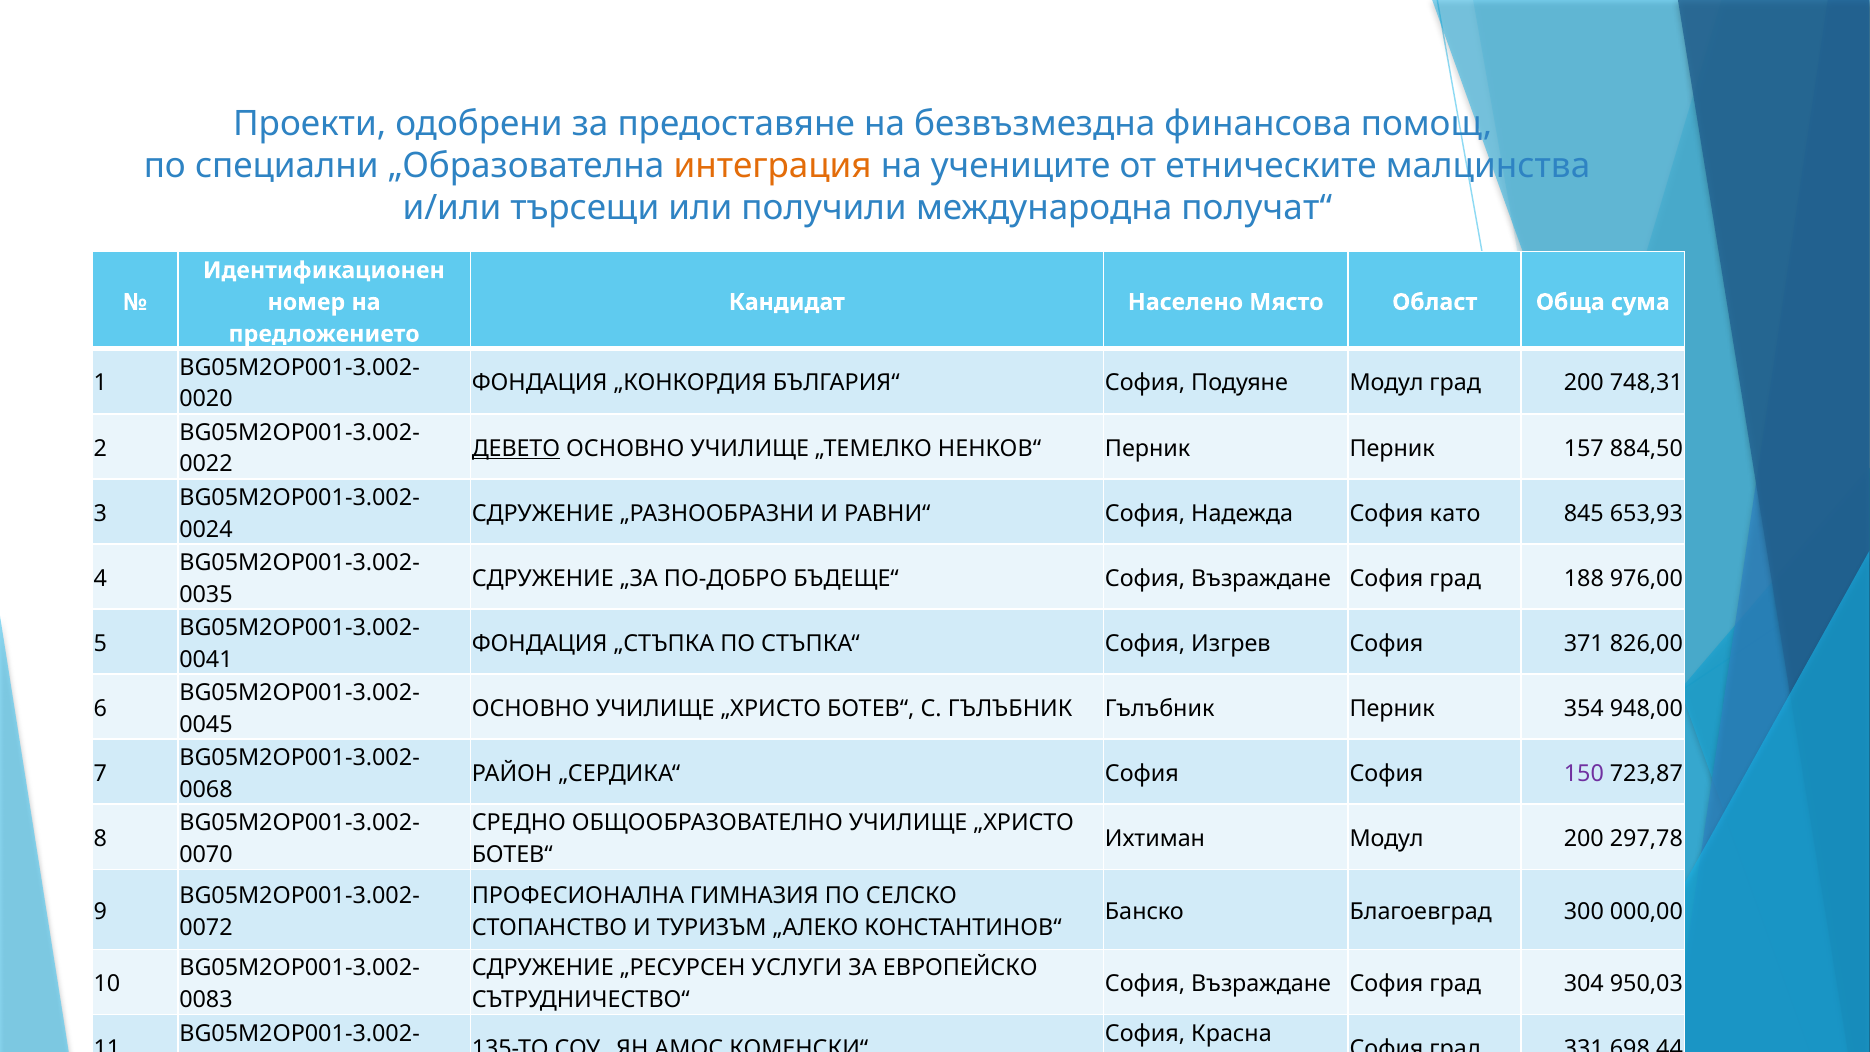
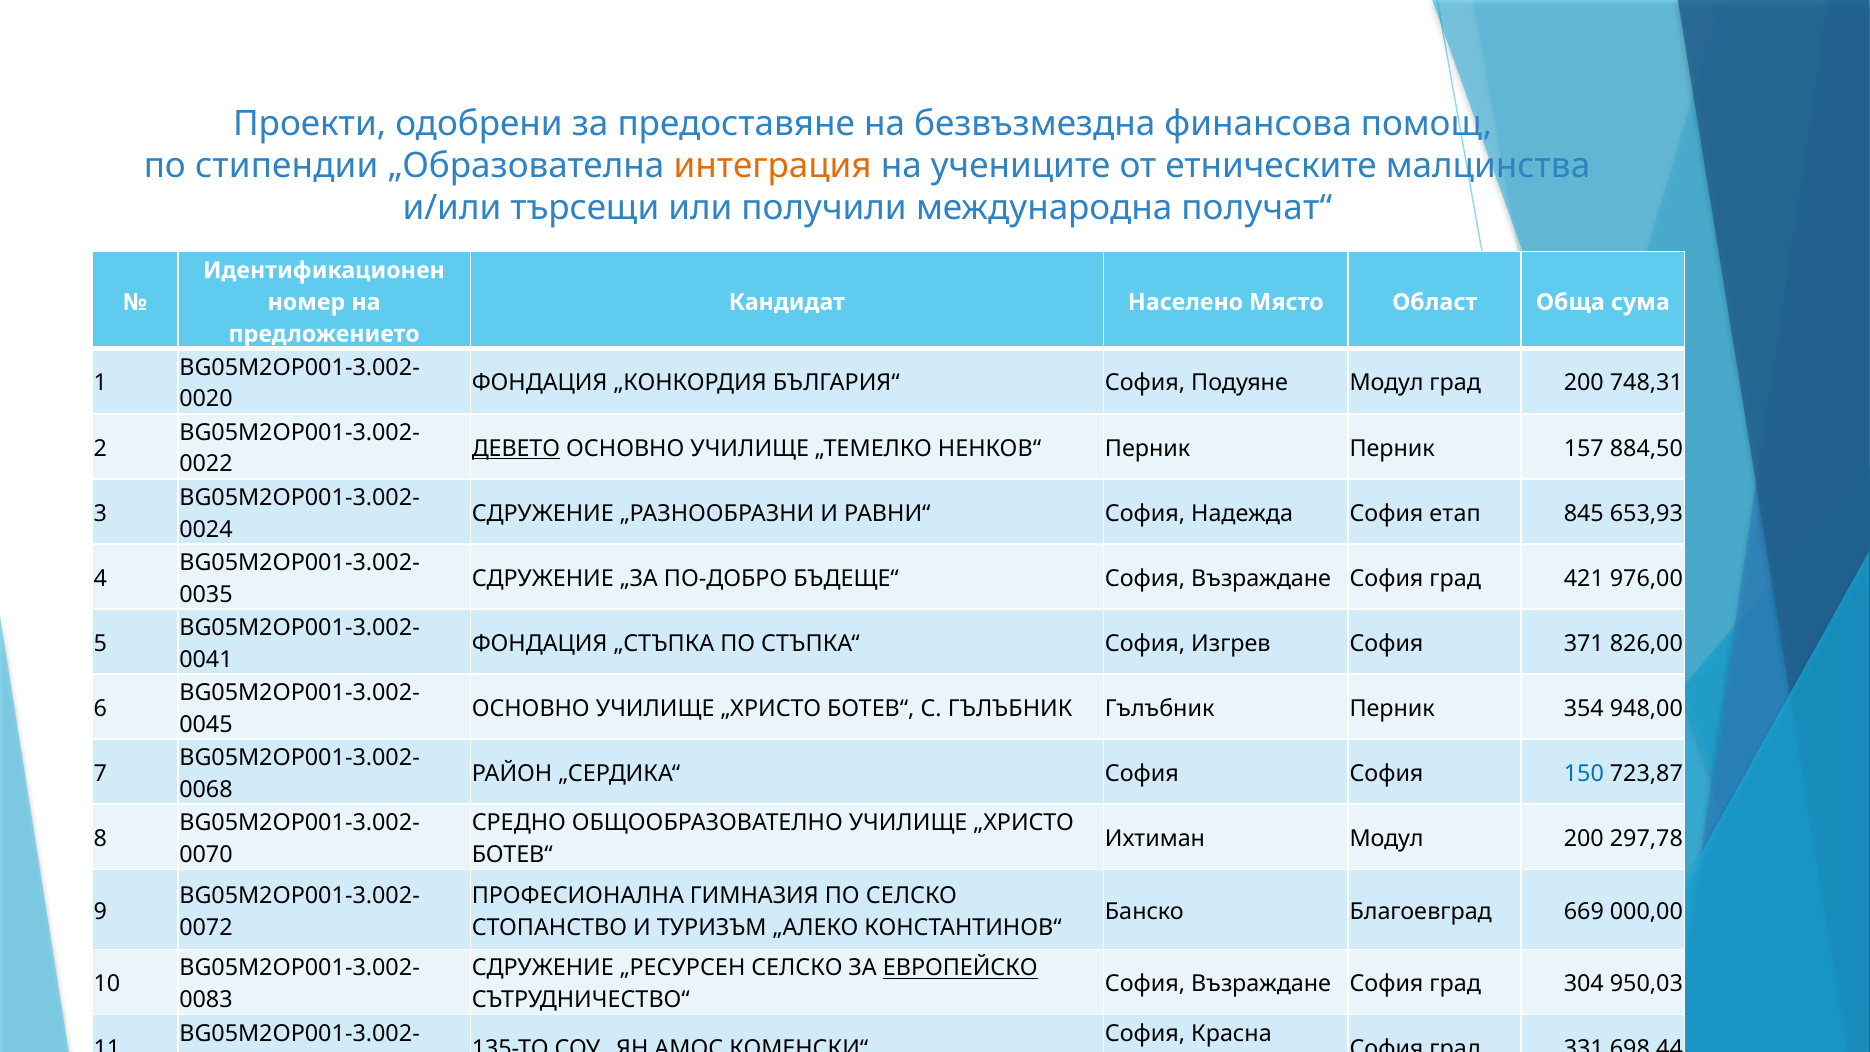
специални: специални -> стипендии
като: като -> етап
188: 188 -> 421
150 colour: purple -> blue
300: 300 -> 669
„РЕСУРСЕН УСЛУГИ: УСЛУГИ -> СЕЛСКО
ЕВРОПЕЙСКО underline: none -> present
